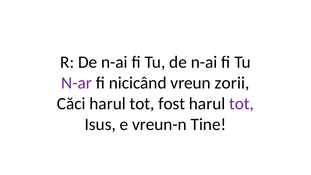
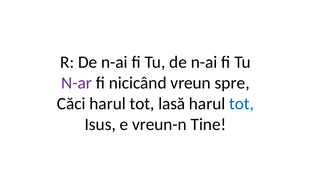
zorii: zorii -> spre
fost: fost -> lasă
tot at (242, 104) colour: purple -> blue
